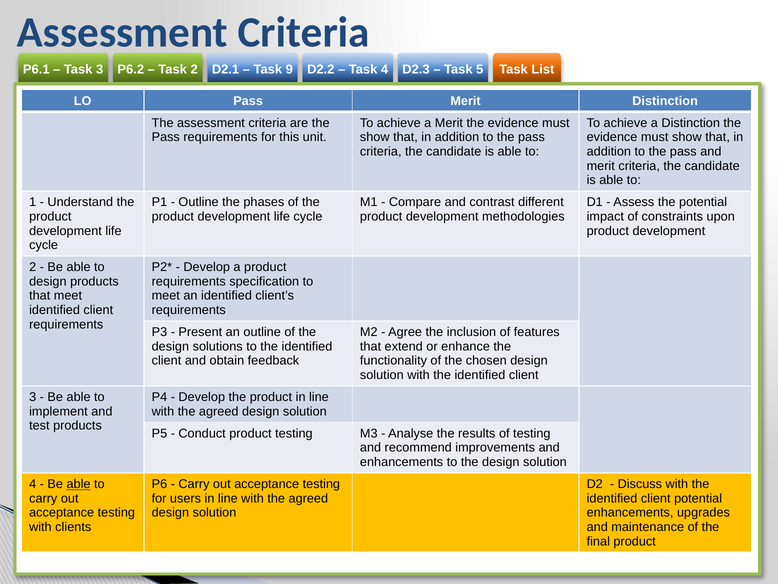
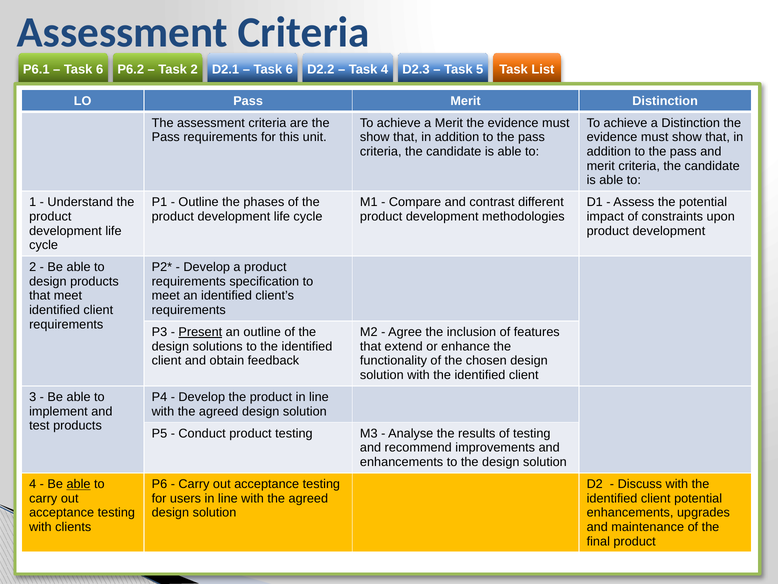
3 at (100, 70): 3 -> 6
9 at (289, 70): 9 -> 6
Present underline: none -> present
